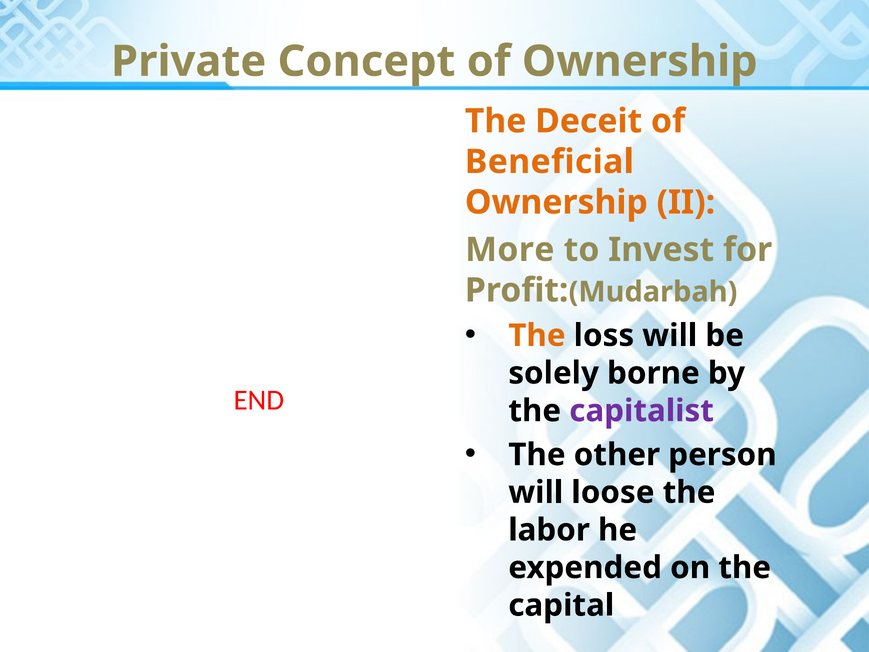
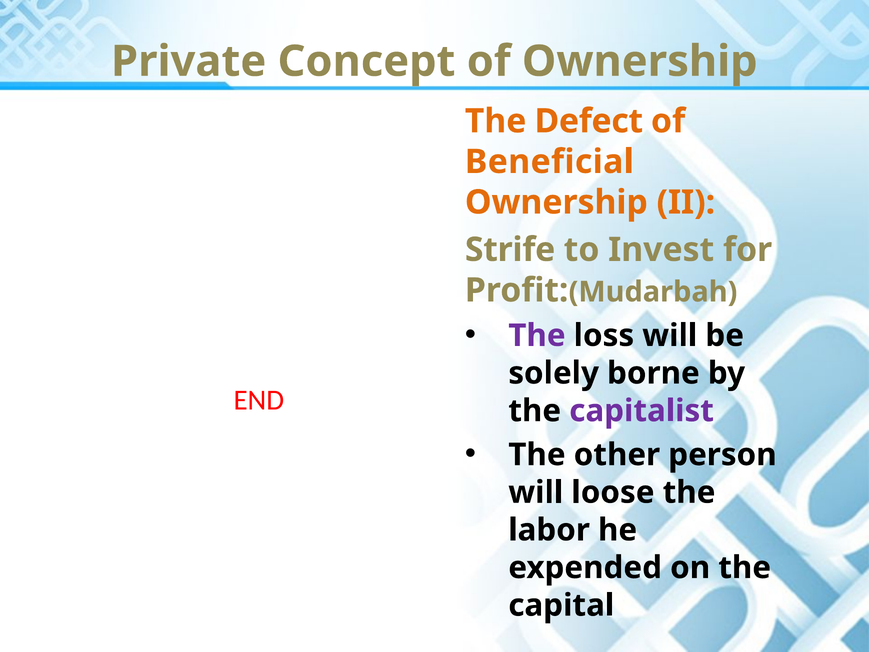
Deceit: Deceit -> Defect
More: More -> Strife
The at (537, 335) colour: orange -> purple
